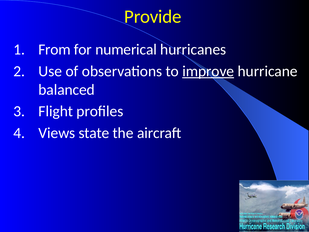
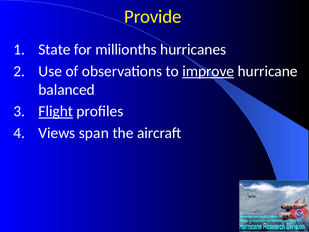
From: From -> State
numerical: numerical -> millionths
Flight underline: none -> present
state: state -> span
